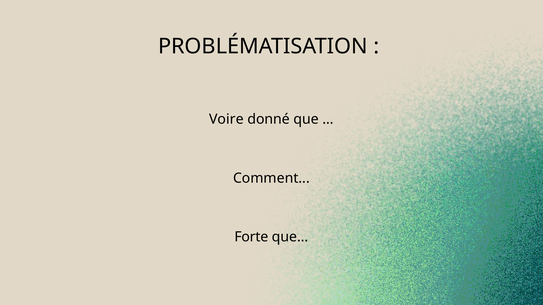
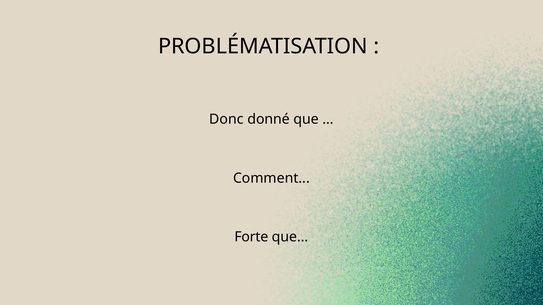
Voire: Voire -> Donc
